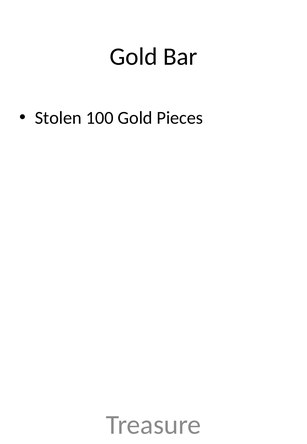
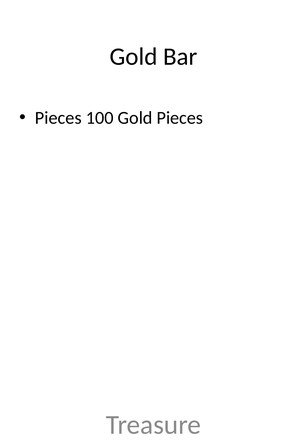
Stolen at (58, 118): Stolen -> Pieces
